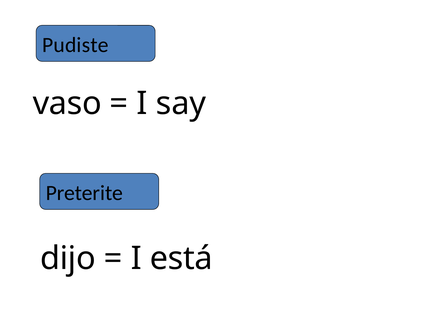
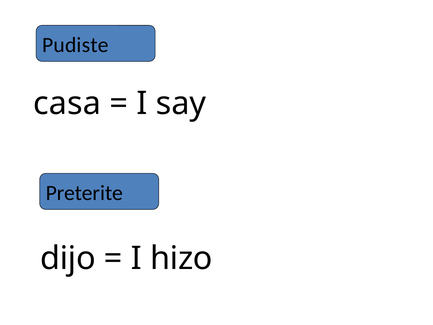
vaso: vaso -> casa
está: está -> hizo
